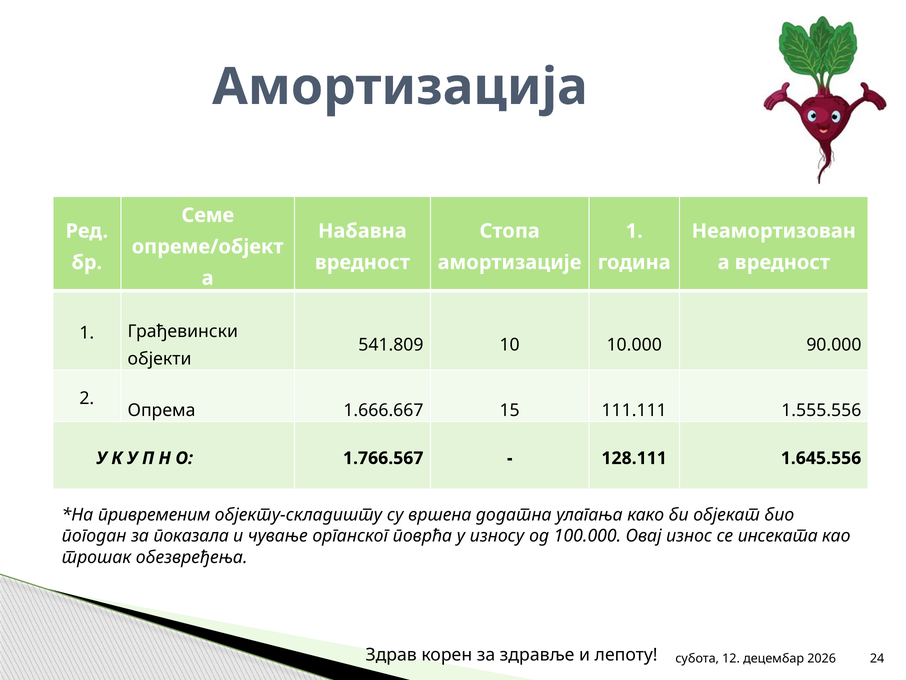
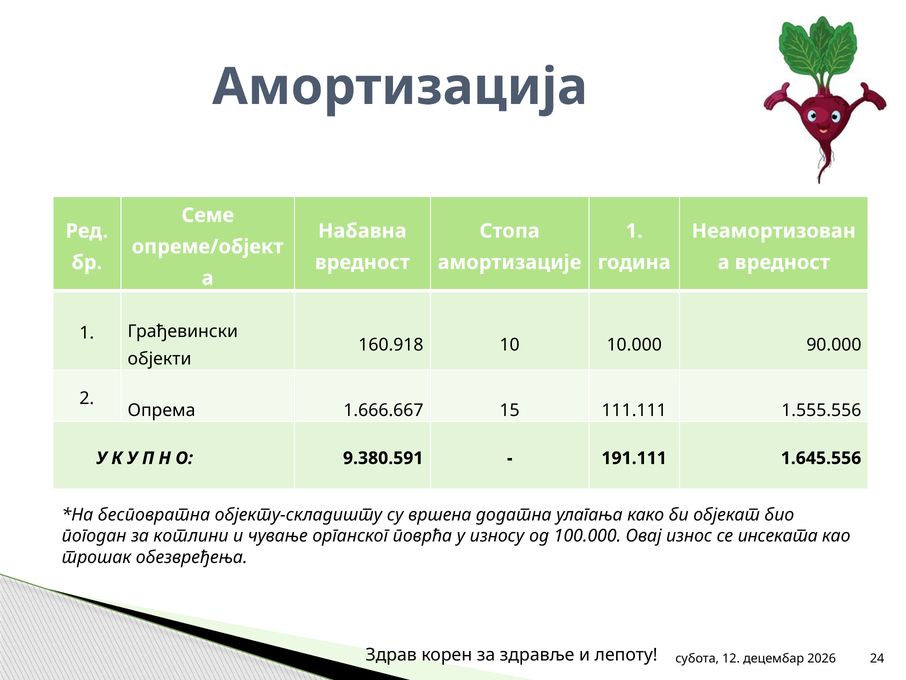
541.809: 541.809 -> 160.918
1.766.567: 1.766.567 -> 9.380.591
128.111: 128.111 -> 191.111
привременим: привременим -> бесповратна
показала: показала -> котлини
